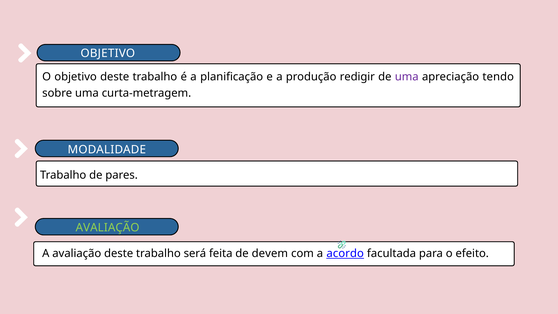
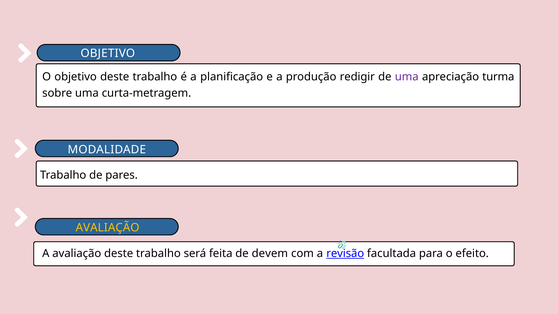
tendo: tendo -> turma
AVALIAÇÃO at (108, 227) colour: light green -> yellow
acordo: acordo -> revisão
